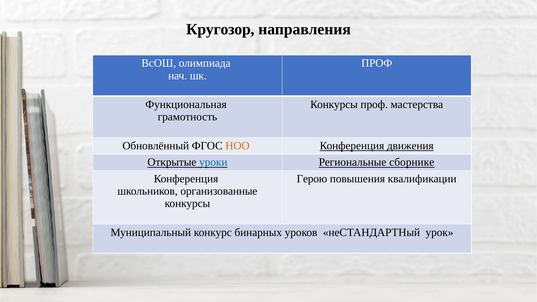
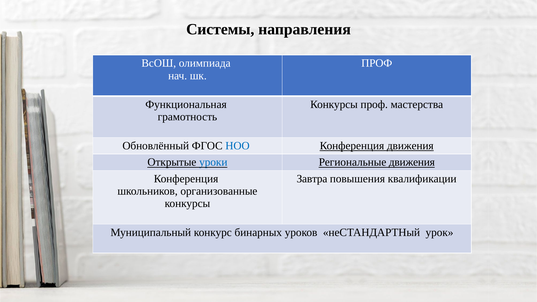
Кругозор: Кругозор -> Системы
НОО colour: orange -> blue
Региональные сборнике: сборнике -> движения
Герою: Герою -> Завтра
